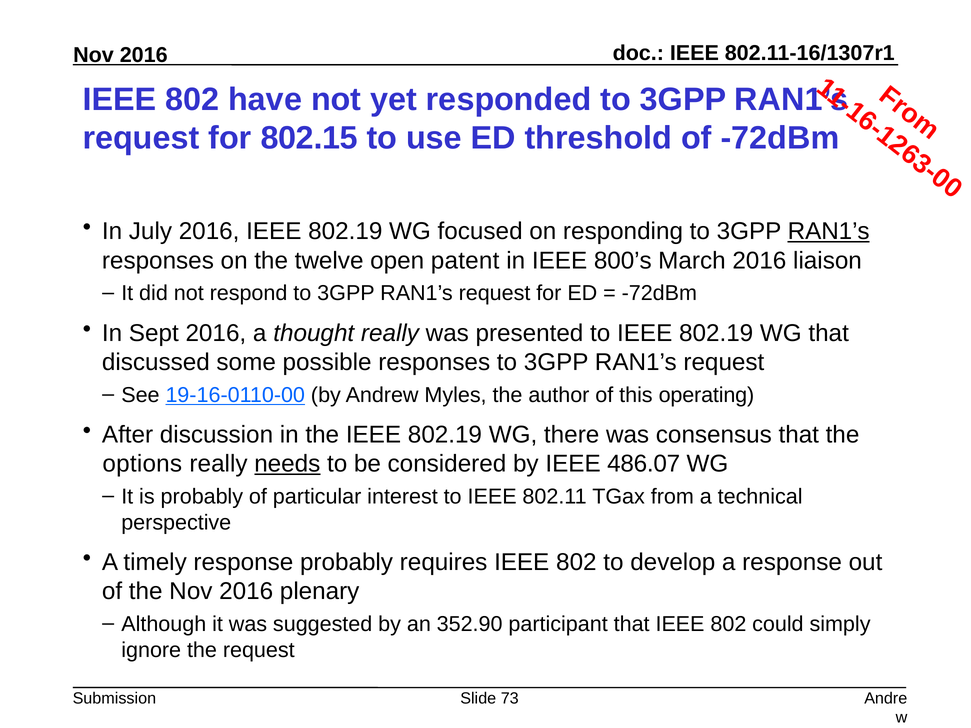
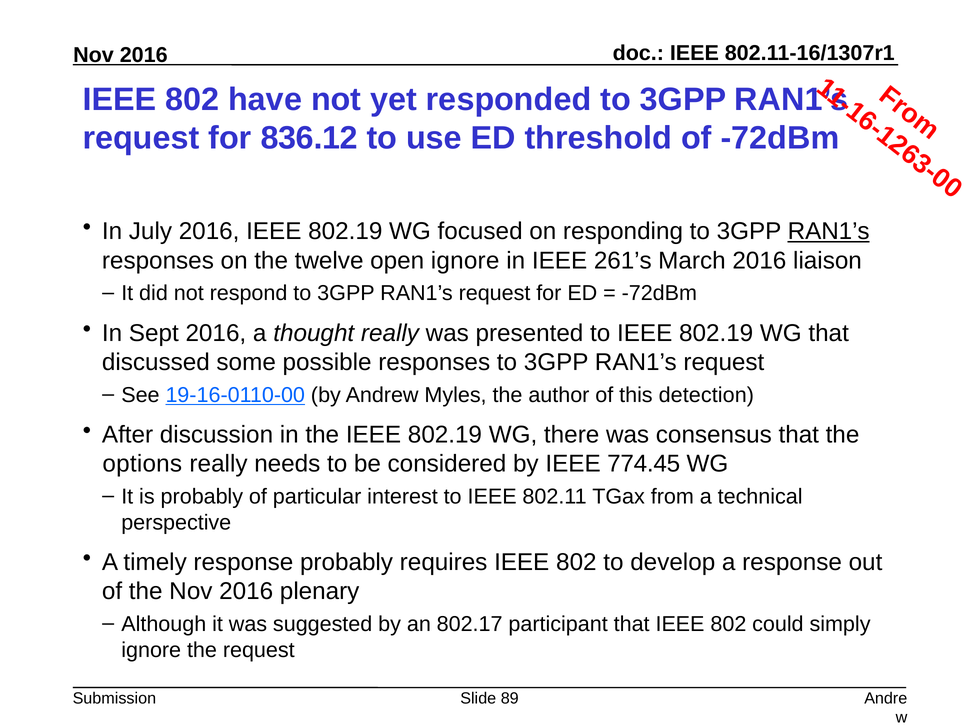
802.15: 802.15 -> 836.12
open patent: patent -> ignore
800’s: 800’s -> 261’s
operating: operating -> detection
needs underline: present -> none
486.07: 486.07 -> 774.45
352.90: 352.90 -> 802.17
73: 73 -> 89
